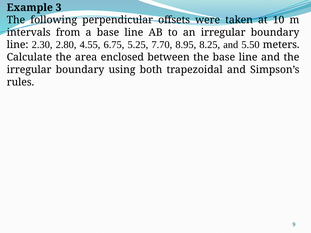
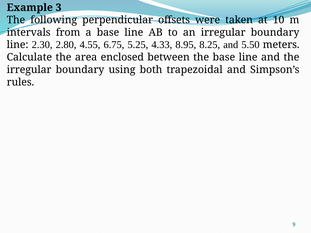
7.70: 7.70 -> 4.33
